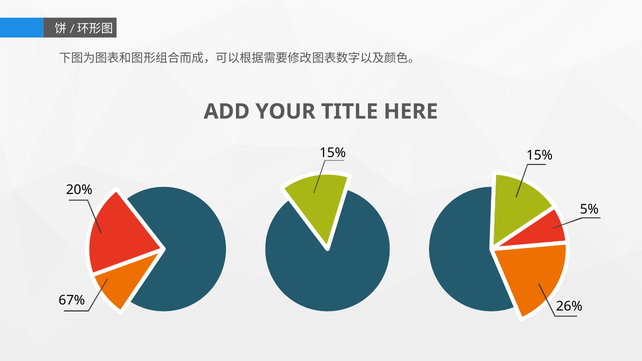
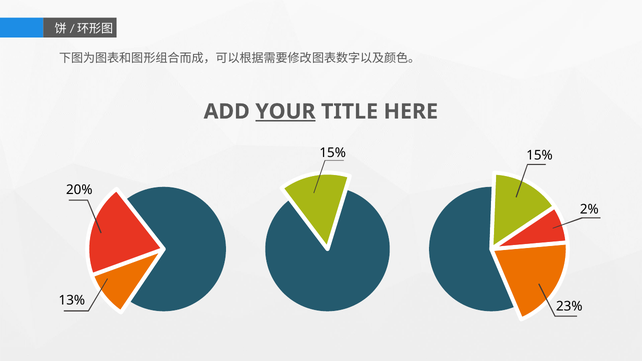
YOUR underline: none -> present
5%: 5% -> 2%
67%: 67% -> 13%
26%: 26% -> 23%
